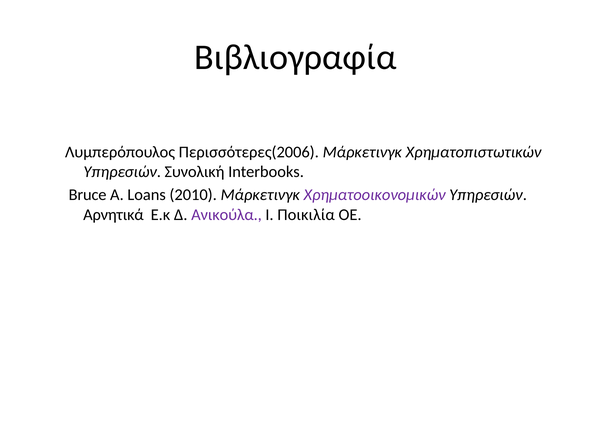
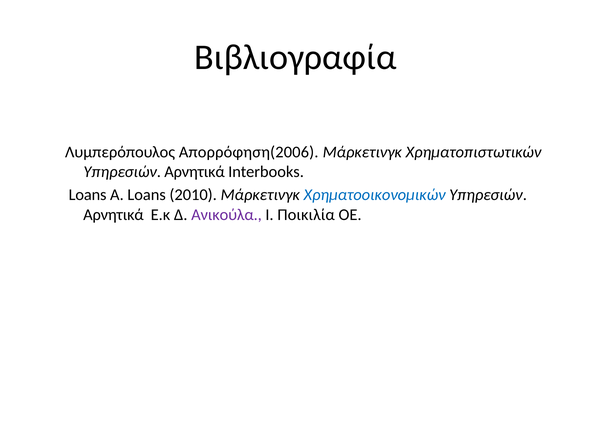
Περισσότερες(2006: Περισσότερες(2006 -> Απορρόφηση(2006
Συνολική at (195, 172): Συνολική -> Αρνητικά
Bruce at (88, 195): Bruce -> Loans
Χρηματοοικονομικών colour: purple -> blue
